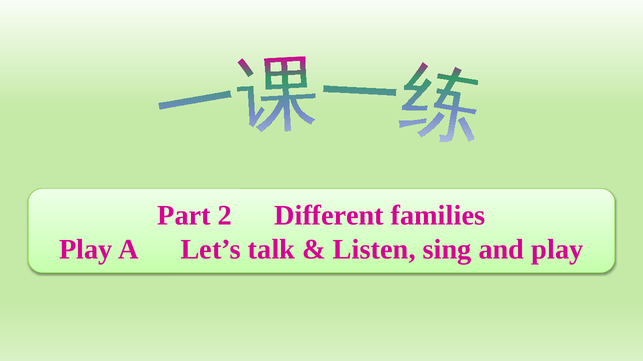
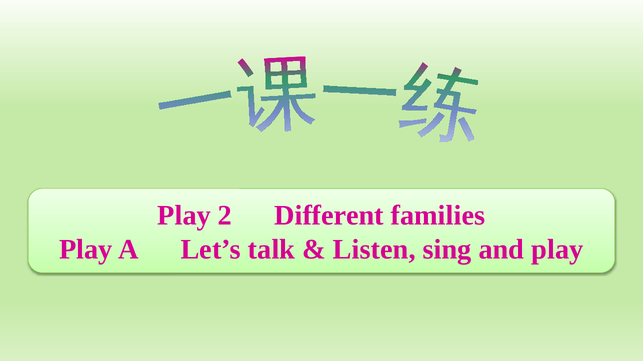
Part at (184, 216): Part -> Play
